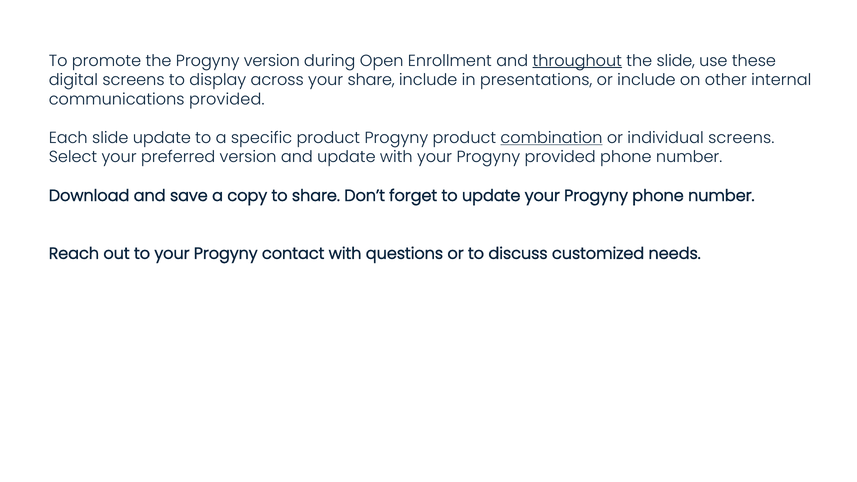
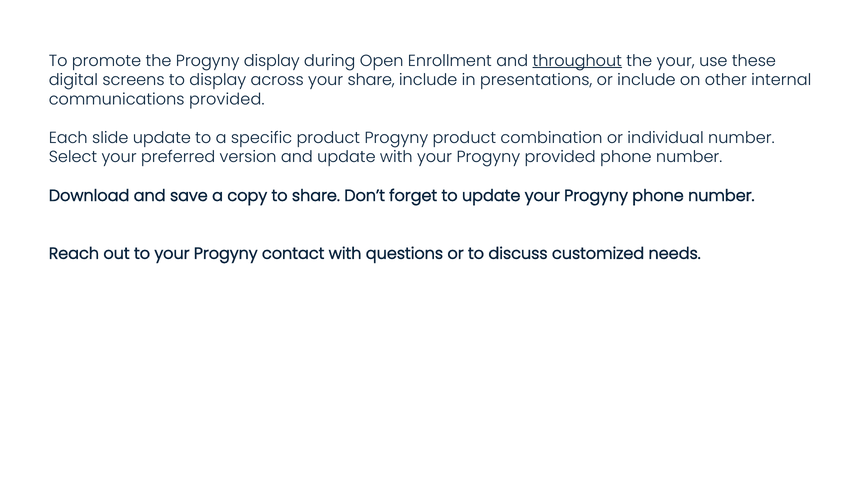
Progyny version: version -> display
the slide: slide -> your
combination underline: present -> none
individual screens: screens -> number
